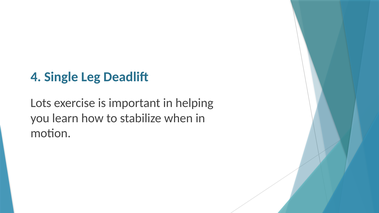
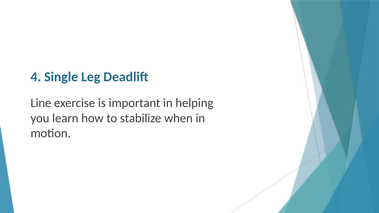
Lots: Lots -> Line
